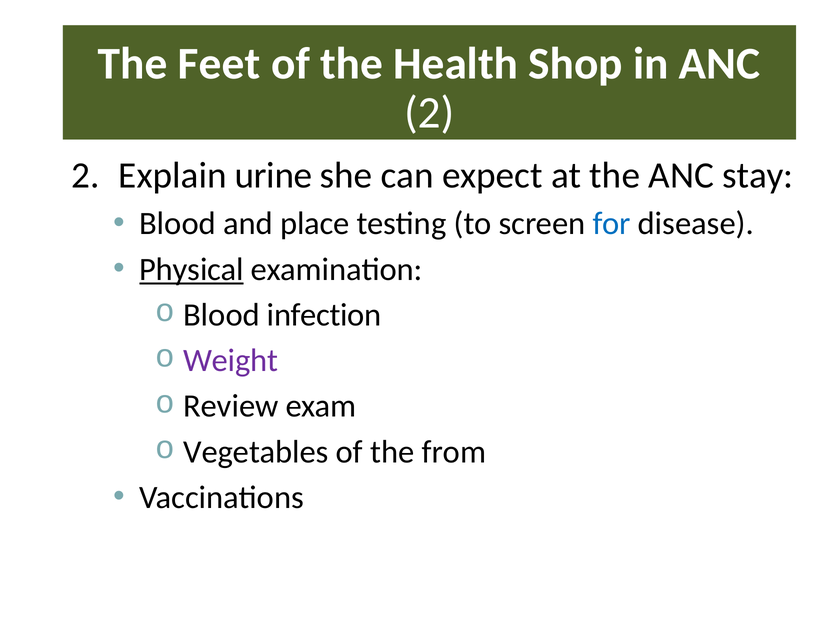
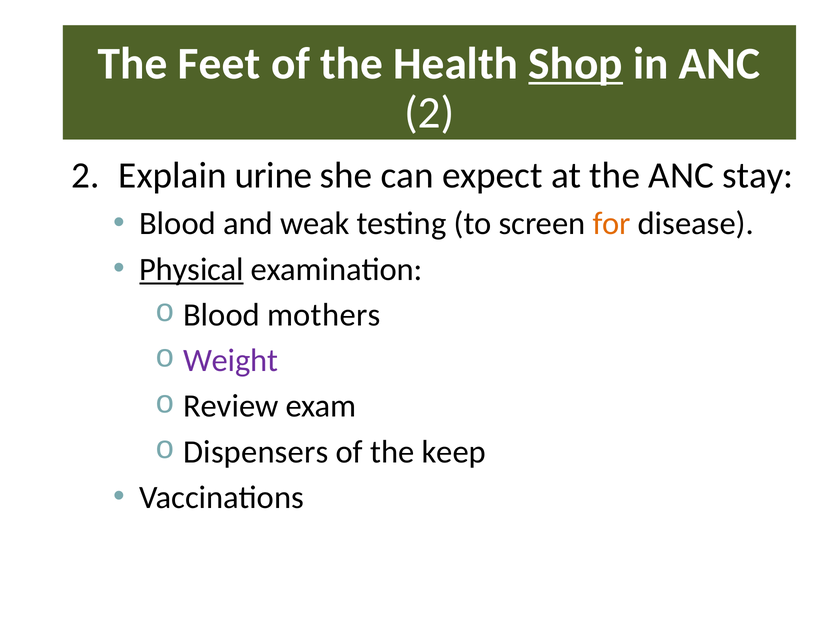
Shop underline: none -> present
place: place -> weak
for colour: blue -> orange
infection: infection -> mothers
Vegetables: Vegetables -> Dispensers
from: from -> keep
